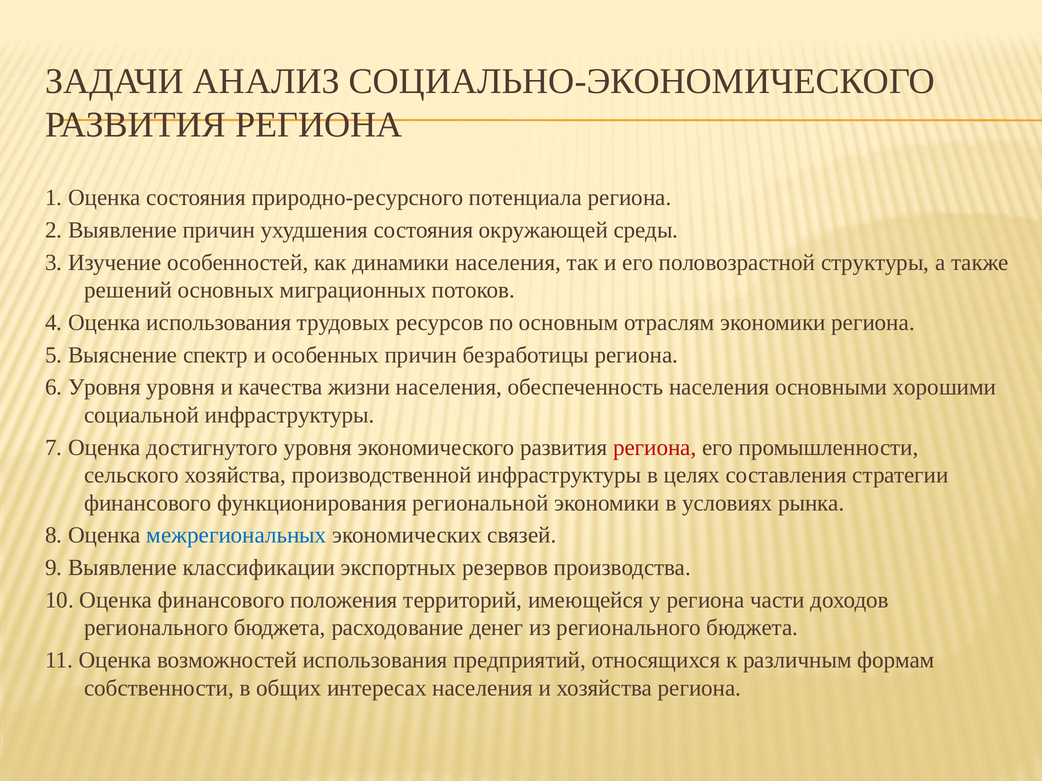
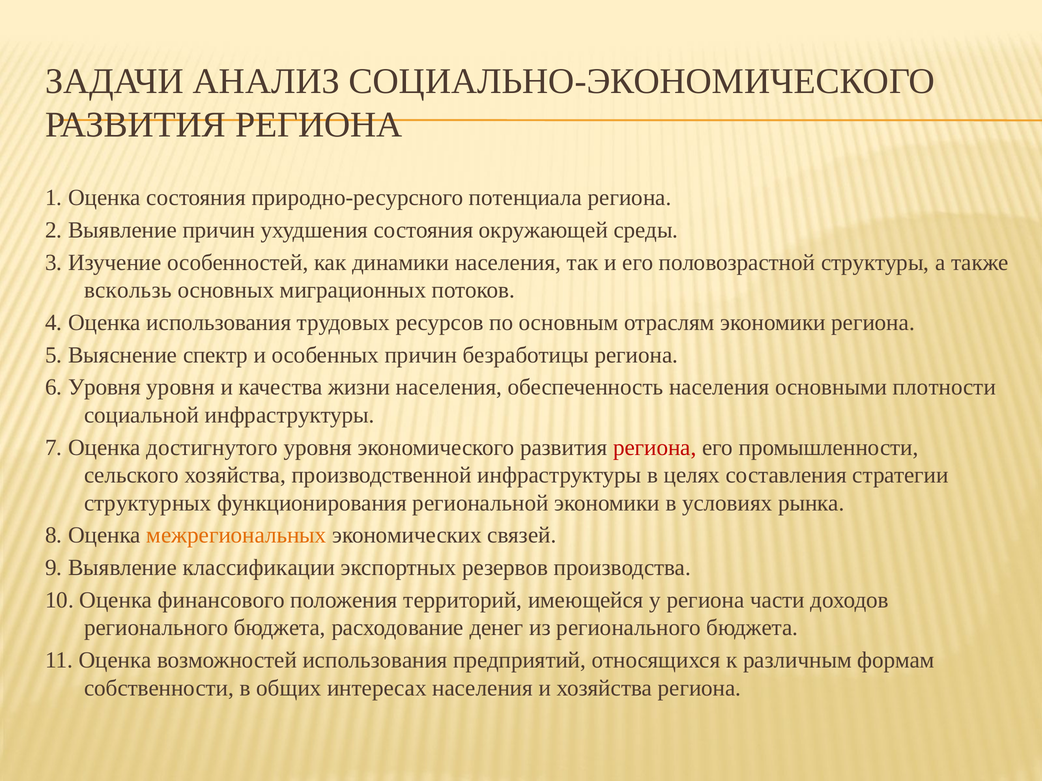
решений: решений -> вскользь
хорошими: хорошими -> плотности
финансового at (148, 503): финансового -> структурных
межрегиональных colour: blue -> orange
